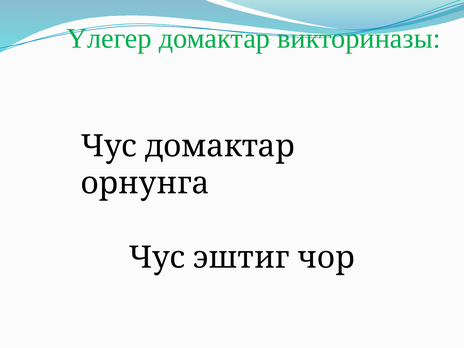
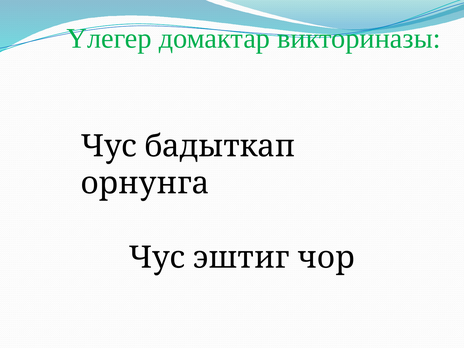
Чус домактар: домактар -> бадыткап
